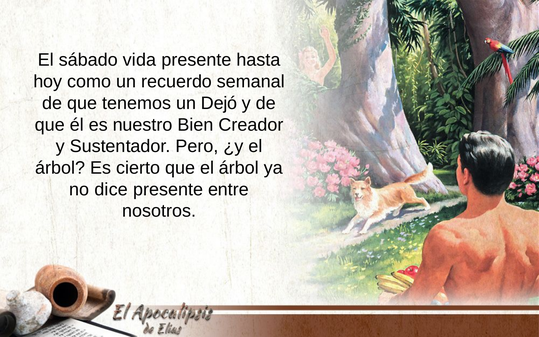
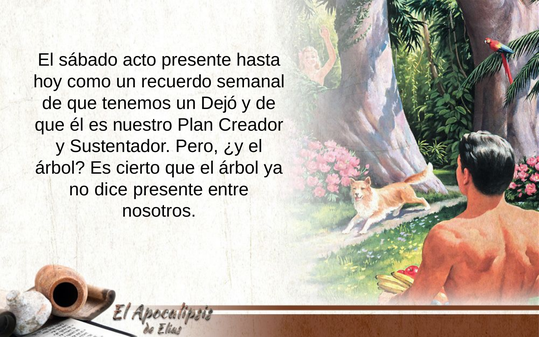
vida: vida -> acto
Bien: Bien -> Plan
